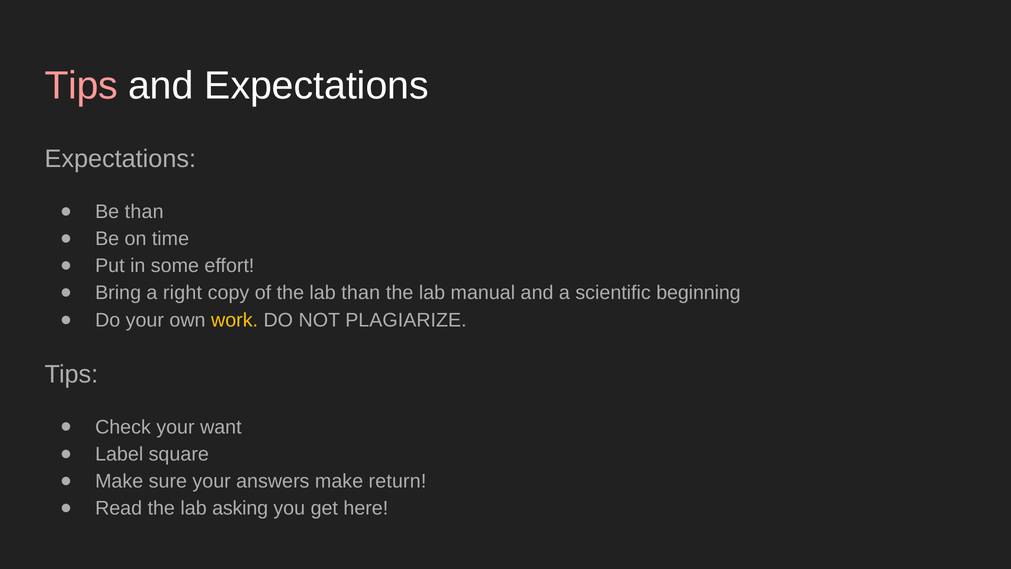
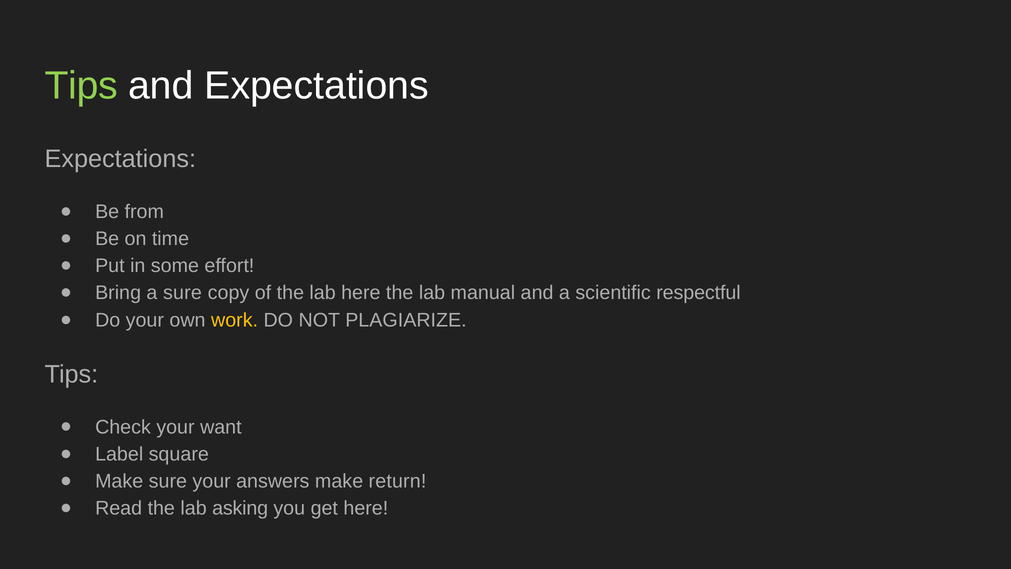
Tips at (81, 86) colour: pink -> light green
Be than: than -> from
a right: right -> sure
lab than: than -> here
beginning: beginning -> respectful
